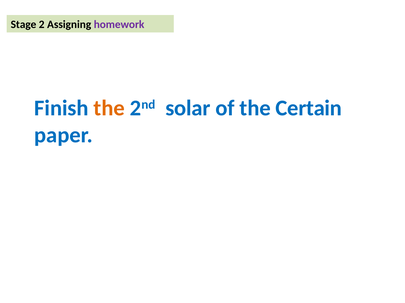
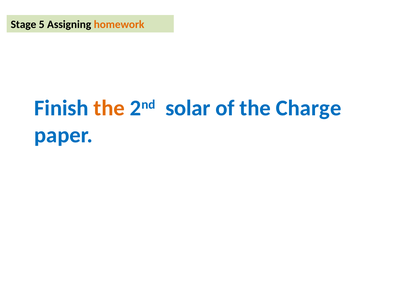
2: 2 -> 5
homework colour: purple -> orange
Certain: Certain -> Charge
